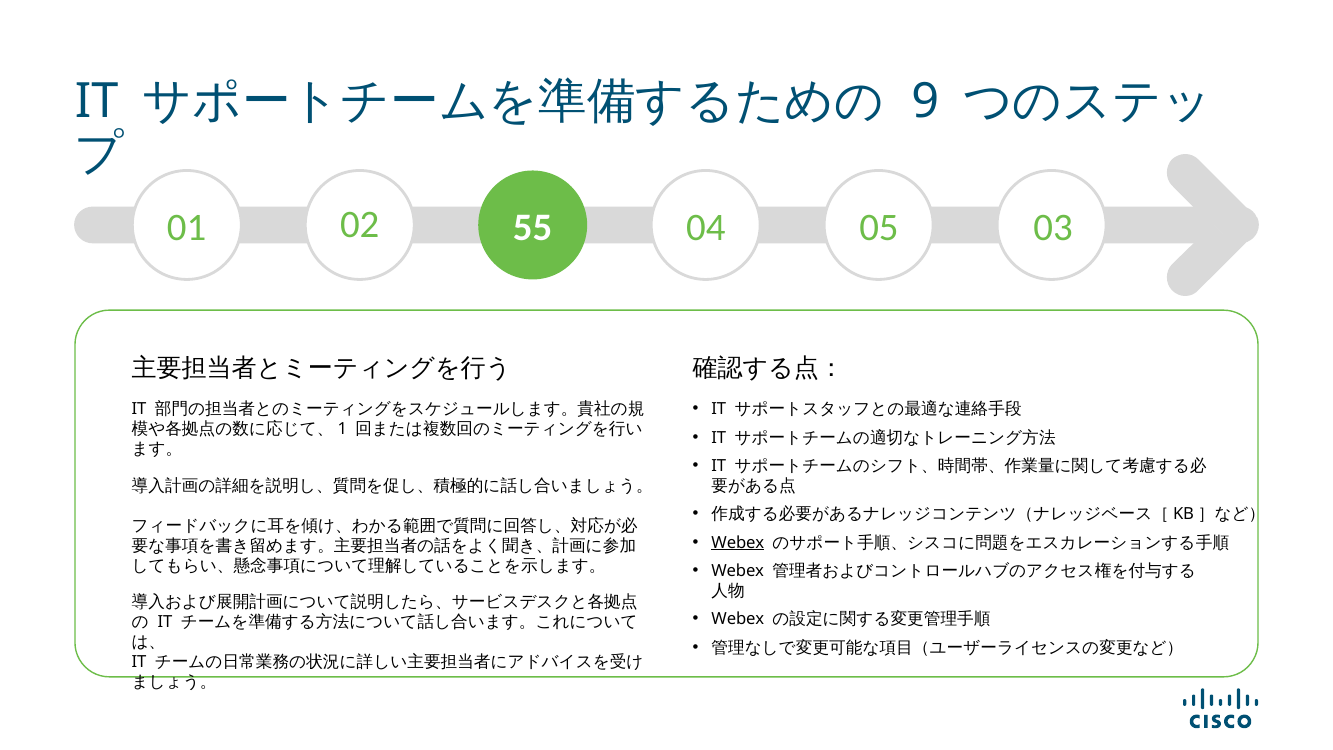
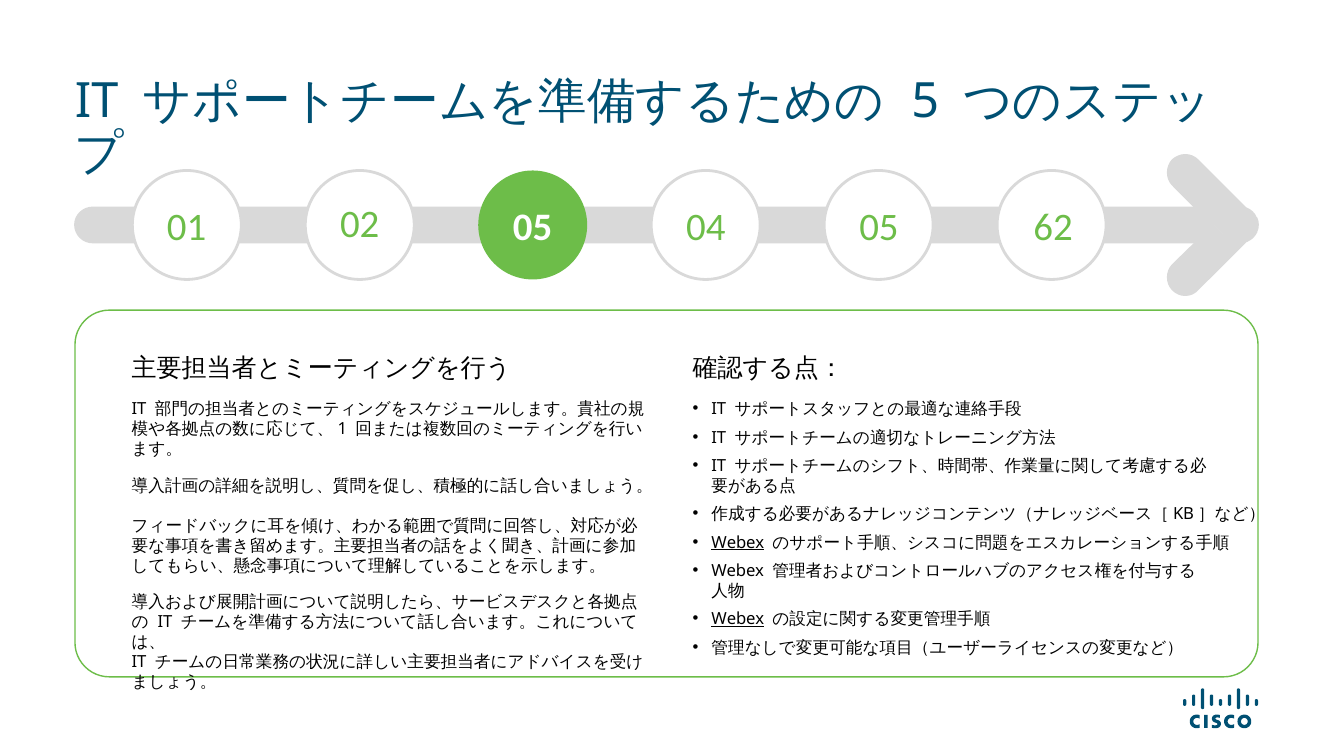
9: 9 -> 5
01 55: 55 -> 05
03: 03 -> 62
Webex at (738, 619) underline: none -> present
